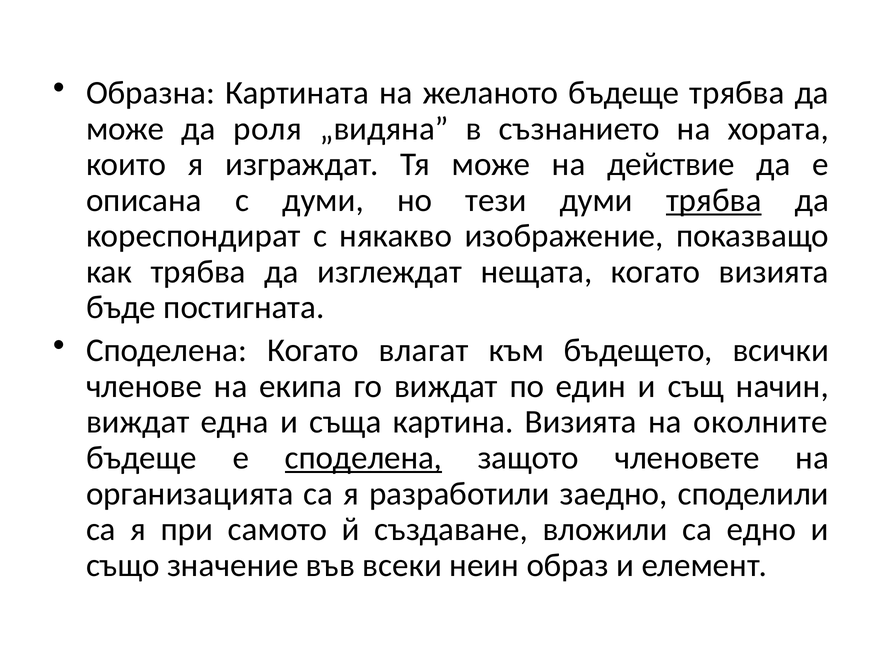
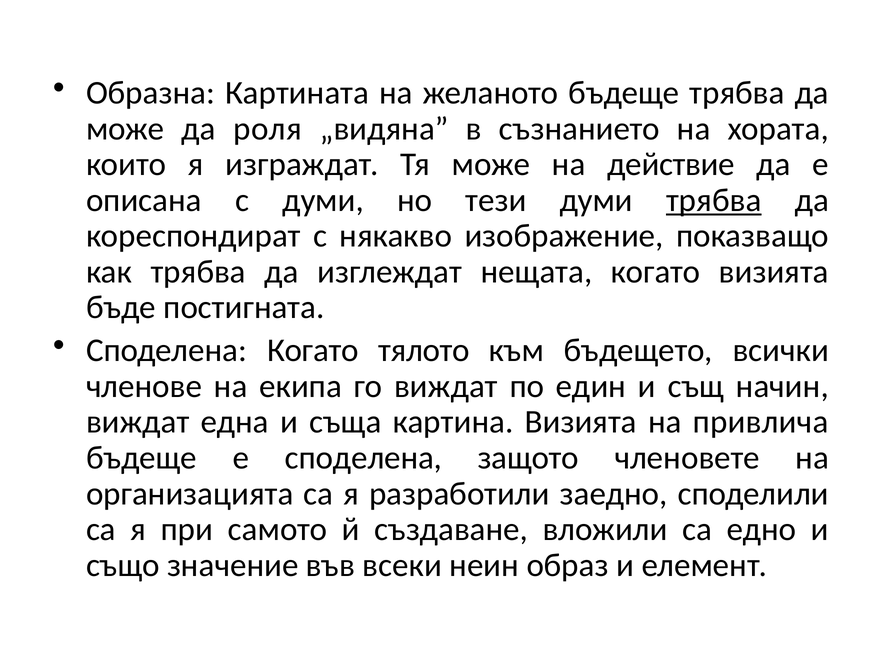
влагат: влагат -> тялото
околните: околните -> привлича
споделена at (363, 457) underline: present -> none
